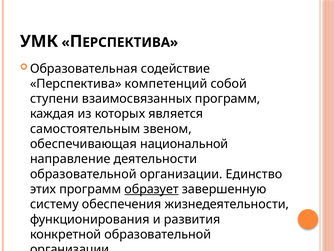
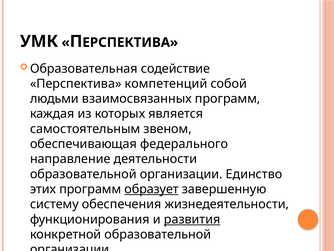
ступени: ступени -> людьми
национальной: национальной -> федерального
развития underline: none -> present
